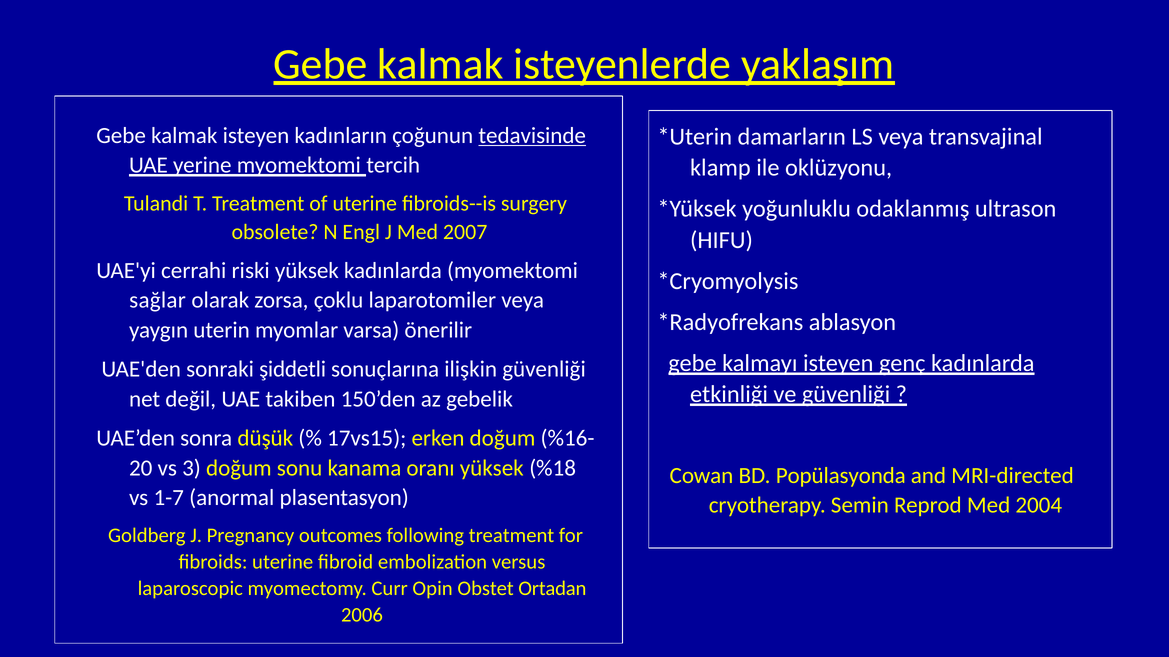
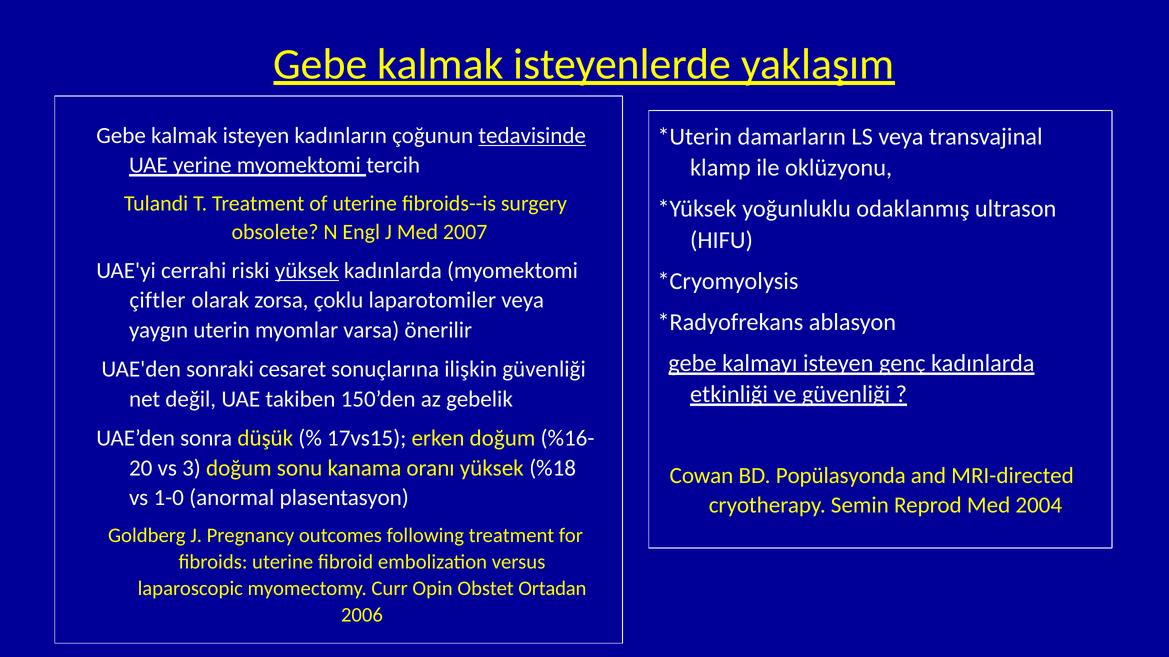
yüksek at (307, 271) underline: none -> present
sağlar: sağlar -> çiftler
şiddetli: şiddetli -> cesaret
1-7: 1-7 -> 1-0
